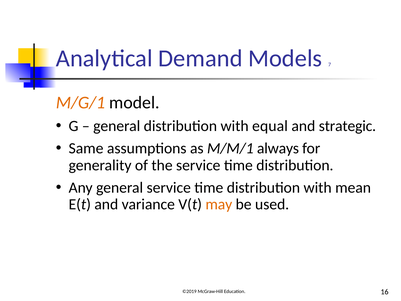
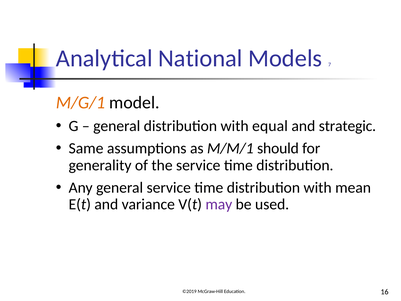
Demand: Demand -> National
always: always -> should
may colour: orange -> purple
